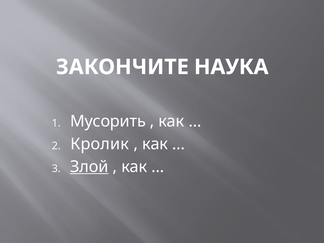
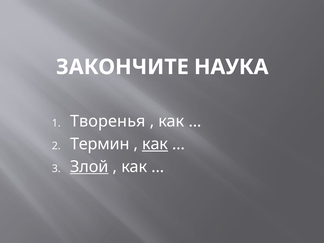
Мусорить: Мусорить -> Творенья
Кролик: Кролик -> Термин
как at (155, 144) underline: none -> present
